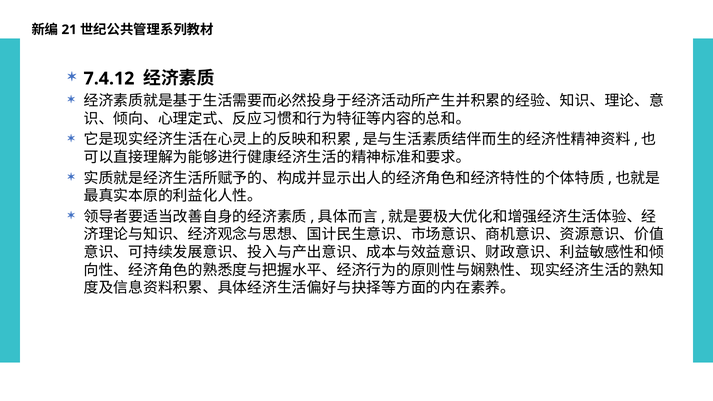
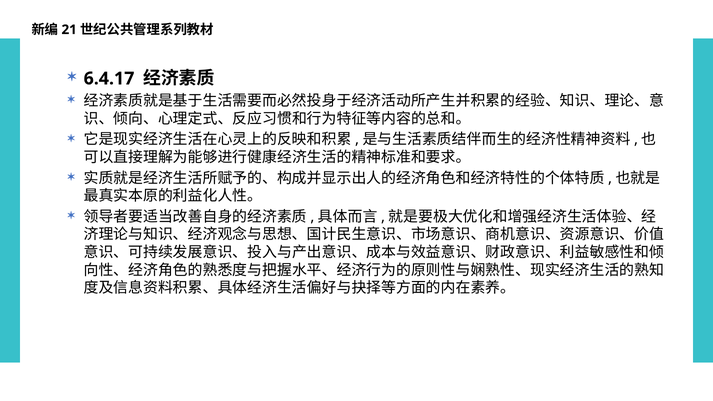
7.4.12: 7.4.12 -> 6.4.17
